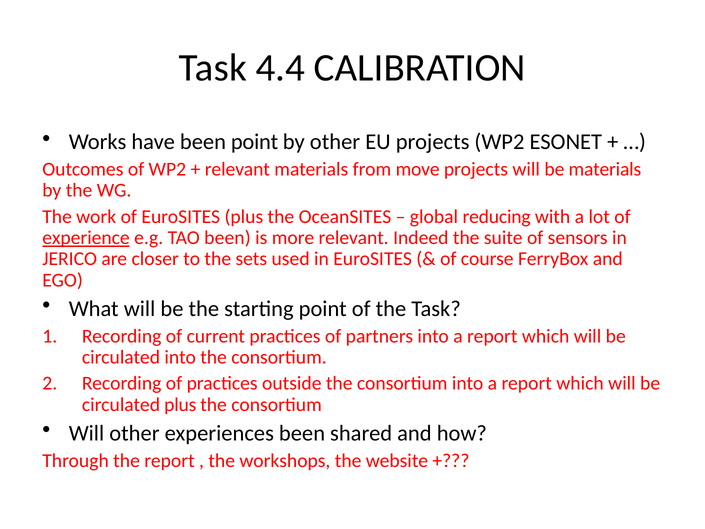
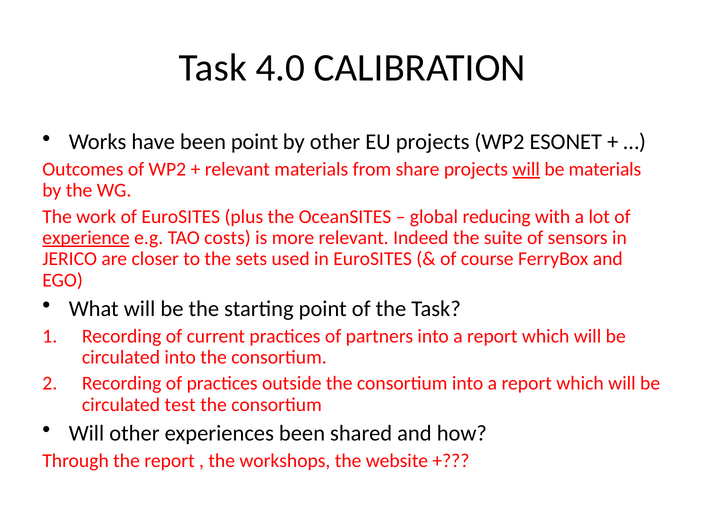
4.4: 4.4 -> 4.0
move: move -> share
will at (526, 169) underline: none -> present
TAO been: been -> costs
circulated plus: plus -> test
